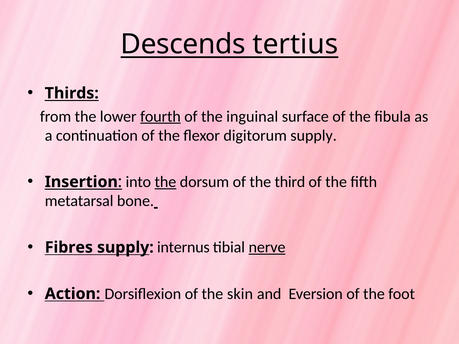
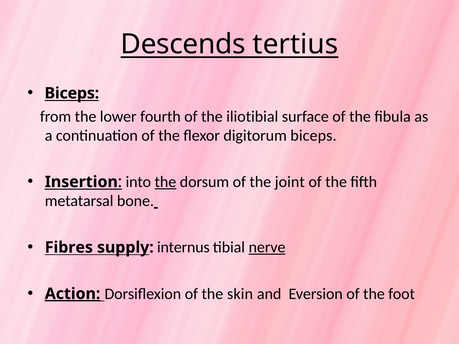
Thirds at (72, 93): Thirds -> Biceps
fourth underline: present -> none
inguinal: inguinal -> iliotibial
digitorum supply: supply -> biceps
third: third -> joint
Action underline: none -> present
